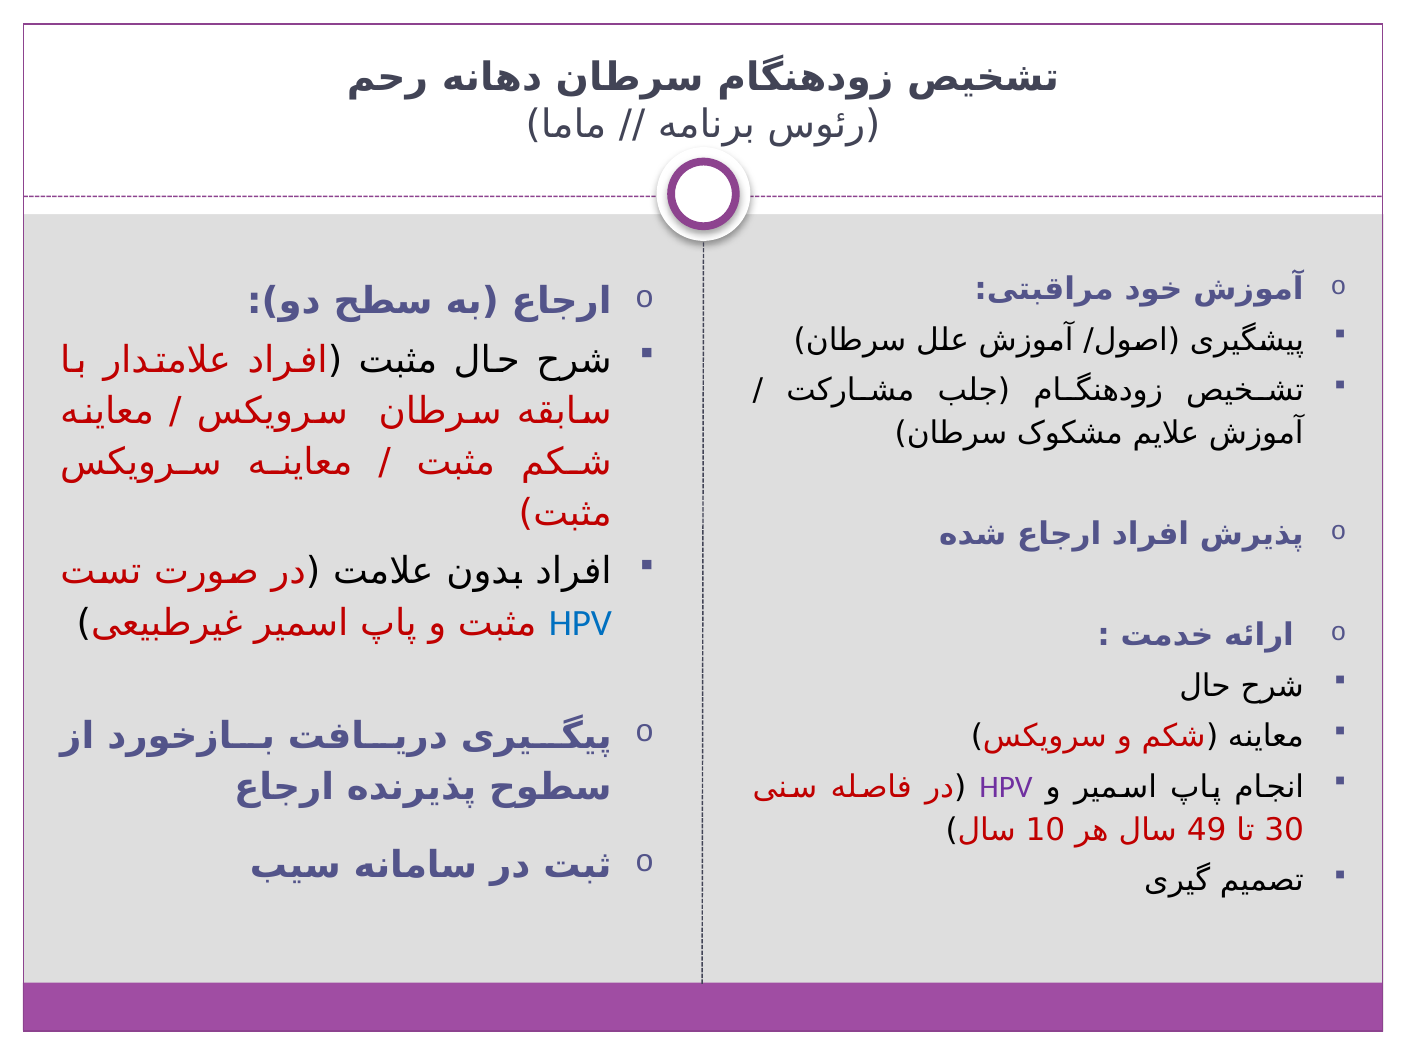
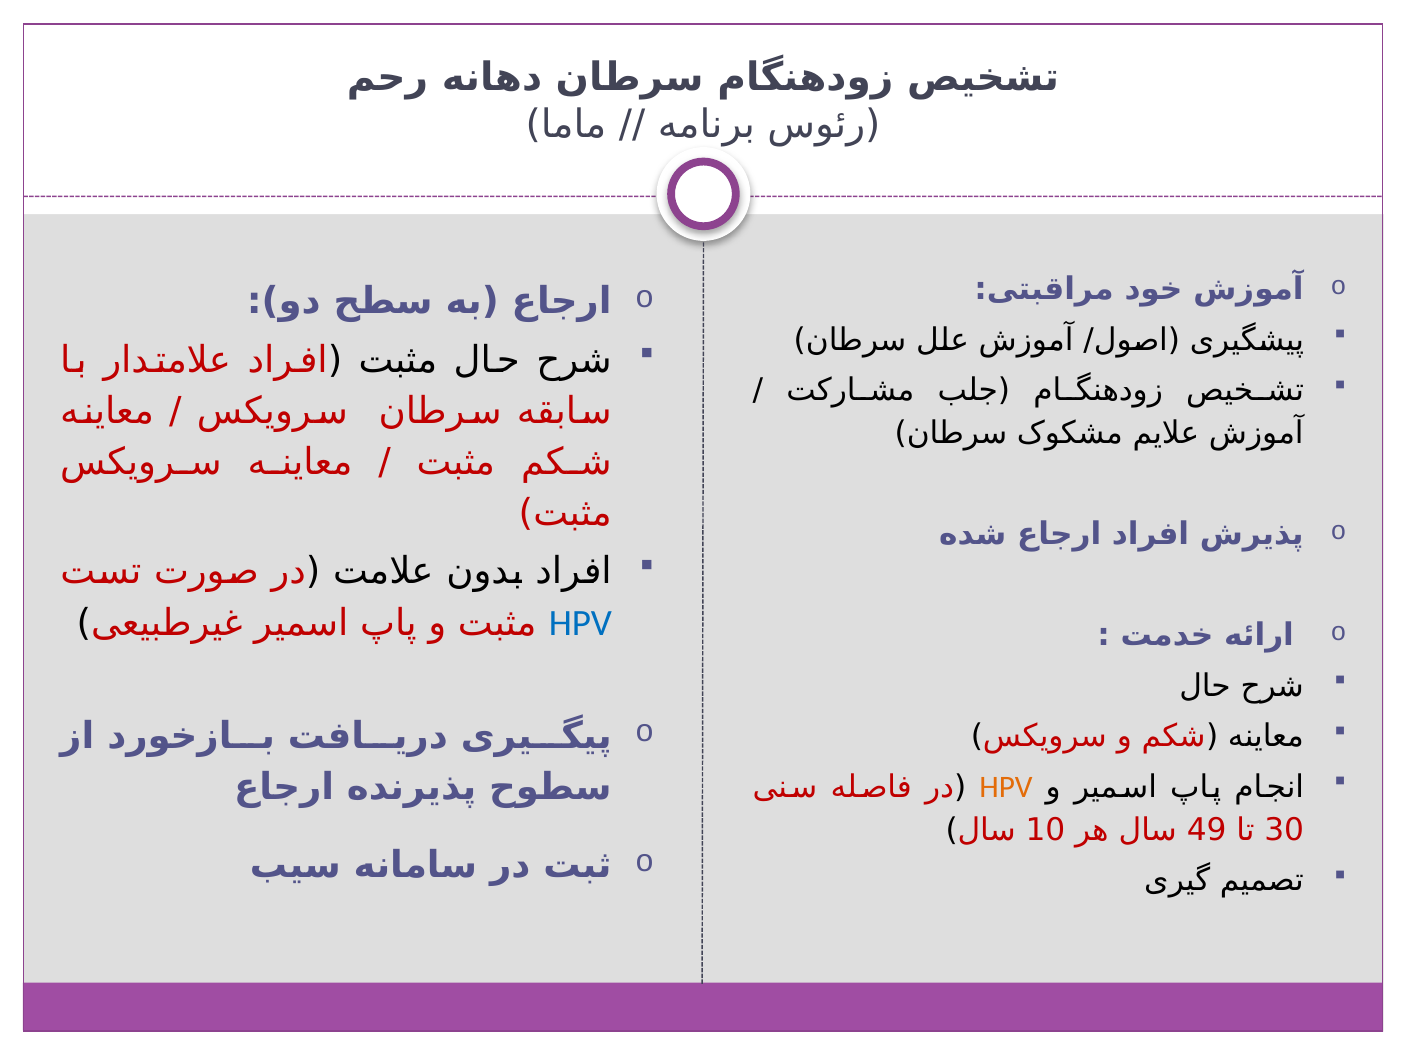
HPV at (1006, 787) colour: purple -> orange
